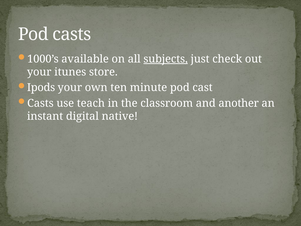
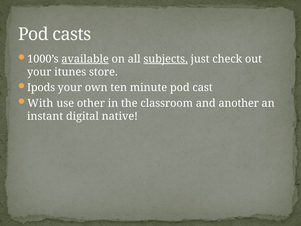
available underline: none -> present
Casts at (40, 103): Casts -> With
teach: teach -> other
